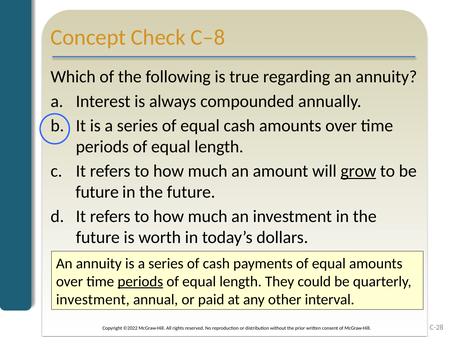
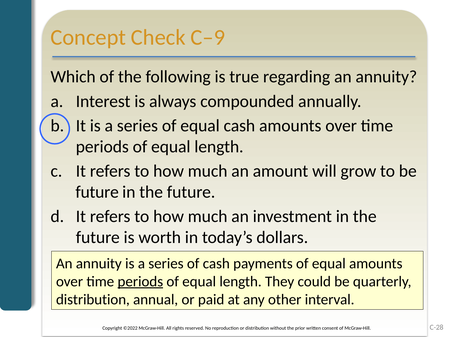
C–8: C–8 -> C–9
grow underline: present -> none
investment at (93, 299): investment -> distribution
